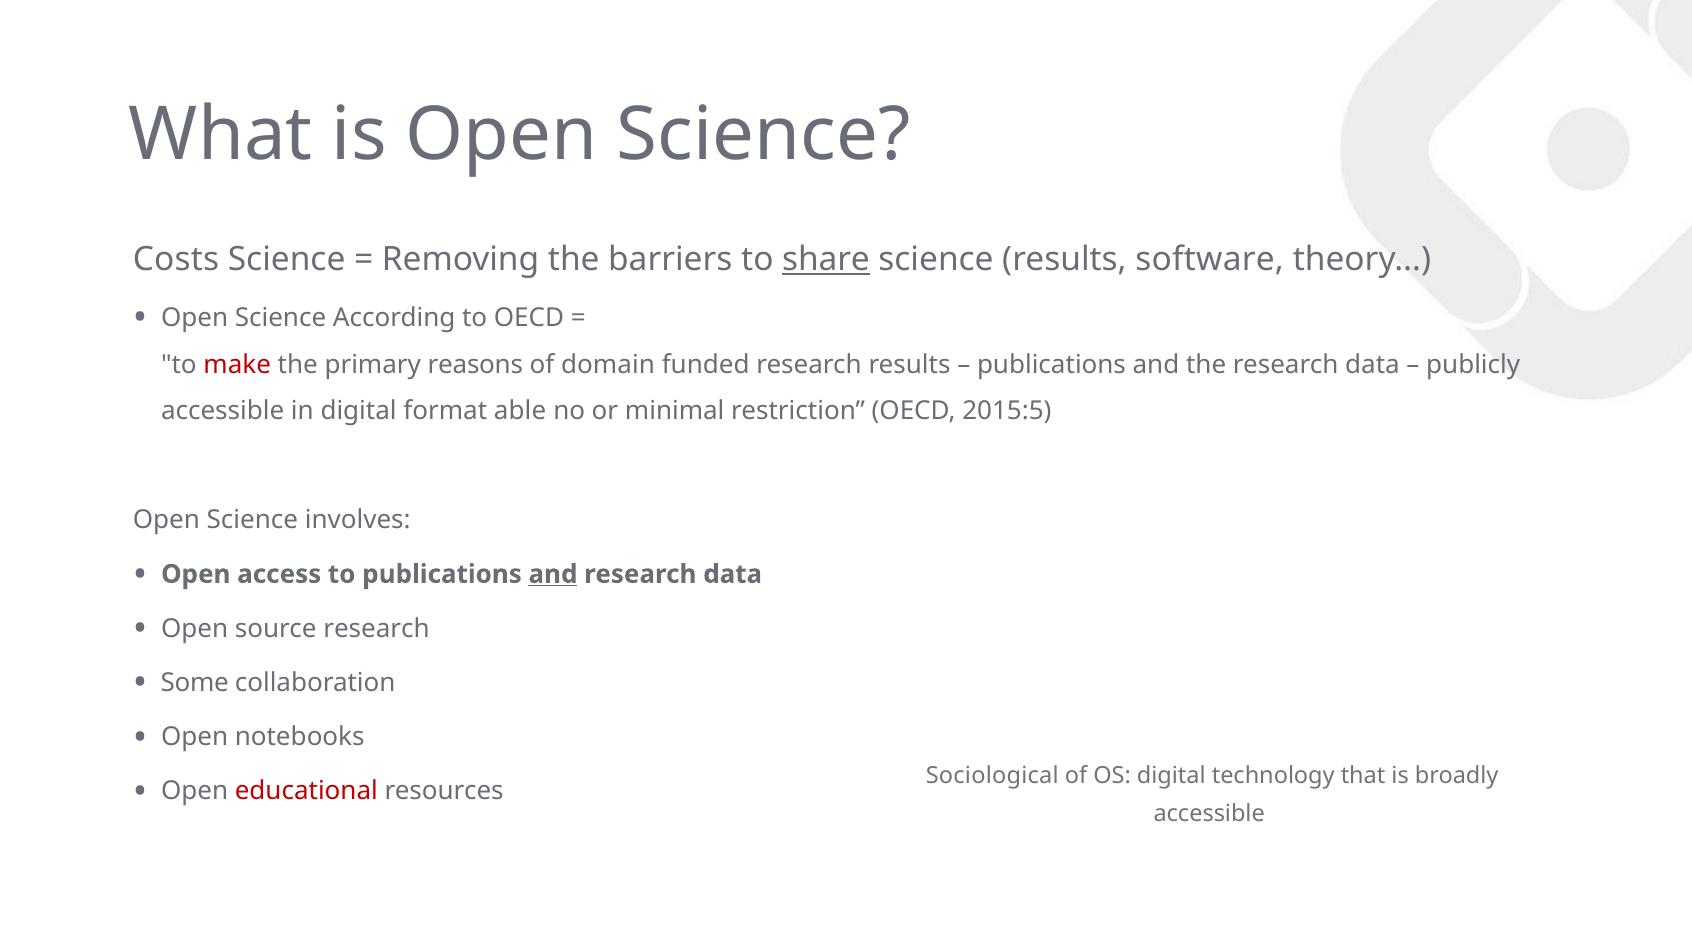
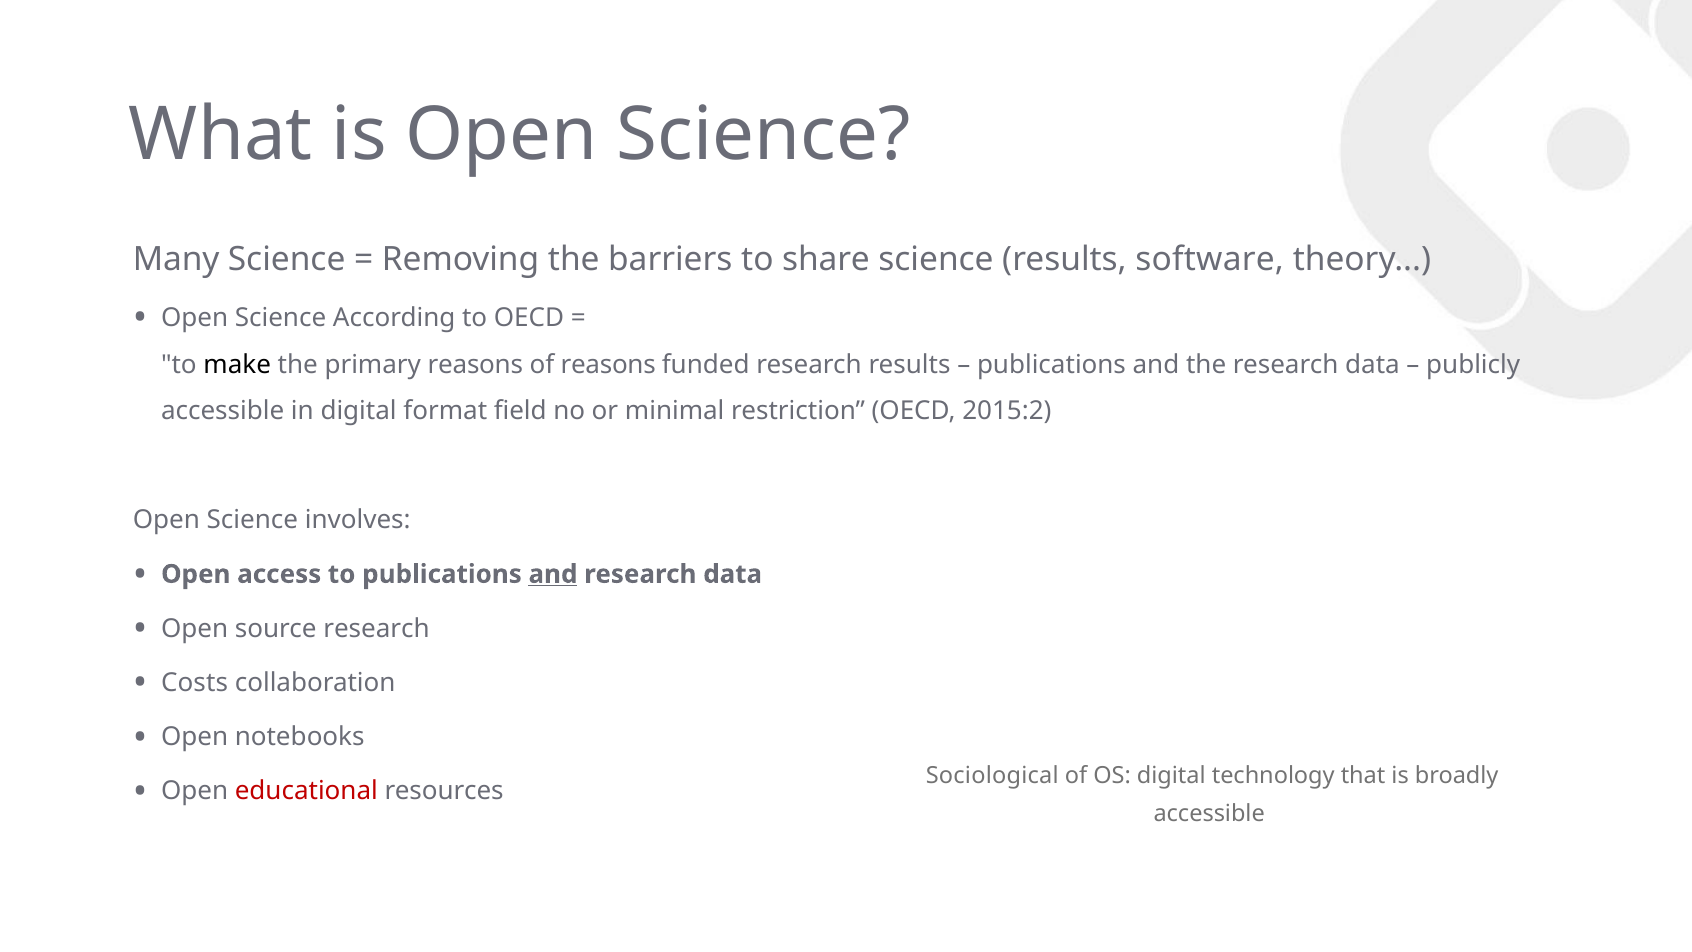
Costs: Costs -> Many
share underline: present -> none
make colour: red -> black
of domain: domain -> reasons
able: able -> field
2015:5: 2015:5 -> 2015:2
Some: Some -> Costs
